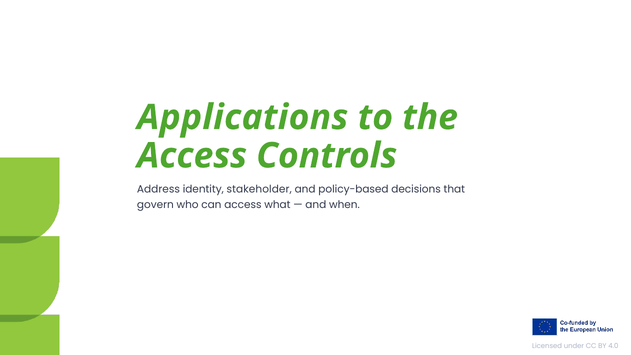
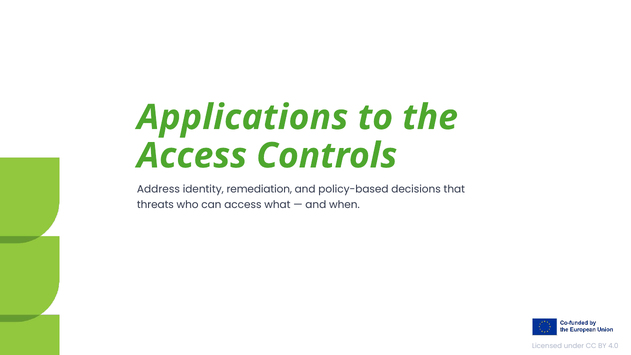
stakeholder: stakeholder -> remediation
govern: govern -> threats
